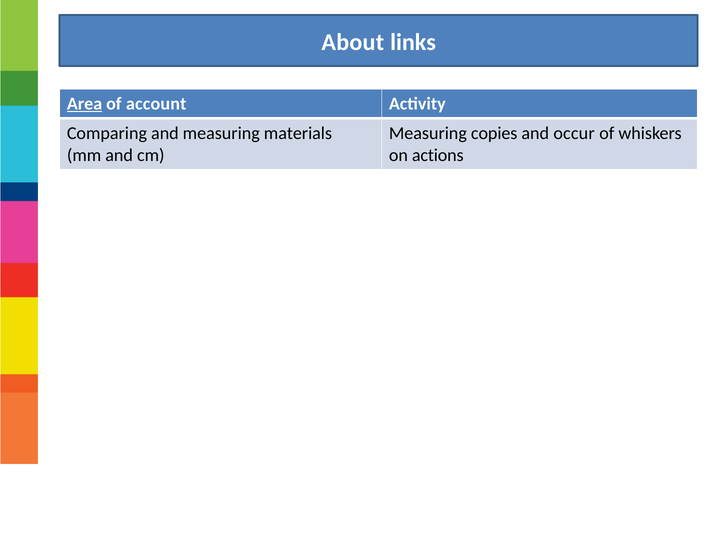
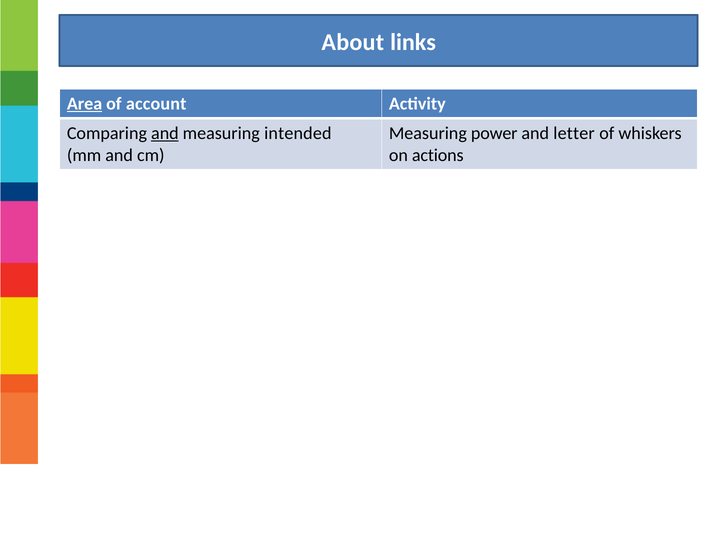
and at (165, 133) underline: none -> present
materials: materials -> intended
copies: copies -> power
occur: occur -> letter
